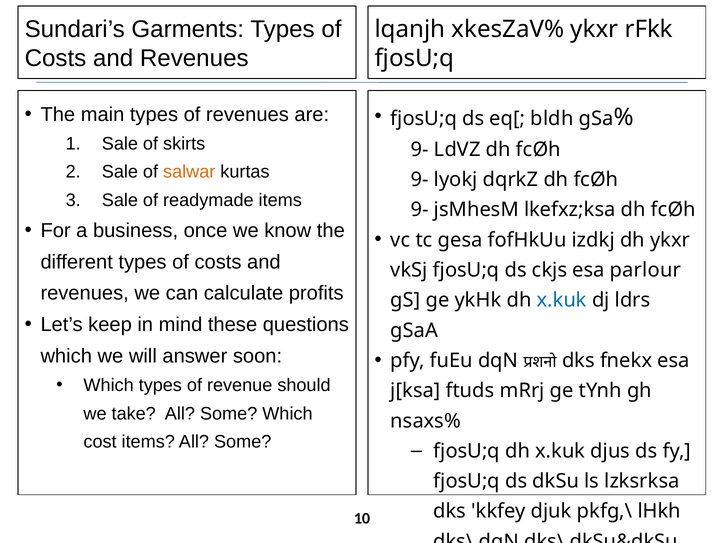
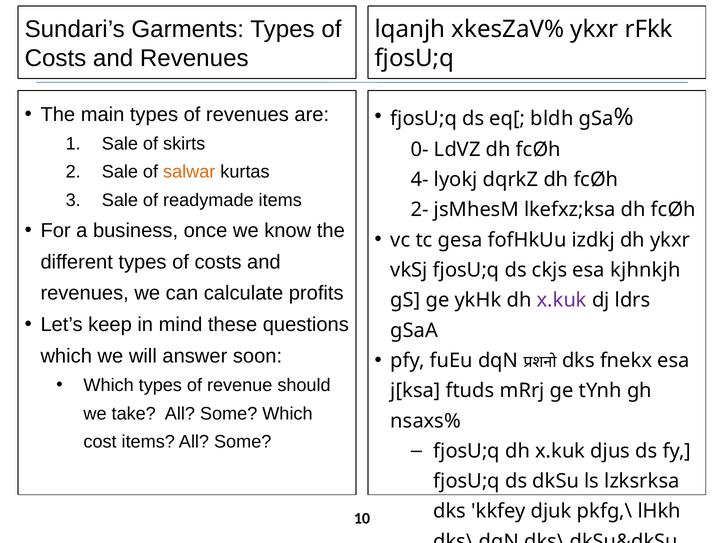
9- at (420, 149): 9- -> 0-
9- at (420, 180): 9- -> 4-
9- at (420, 210): 9- -> 2-
parlour: parlour -> kjhnkjh
x.kuk at (562, 300) colour: blue -> purple
